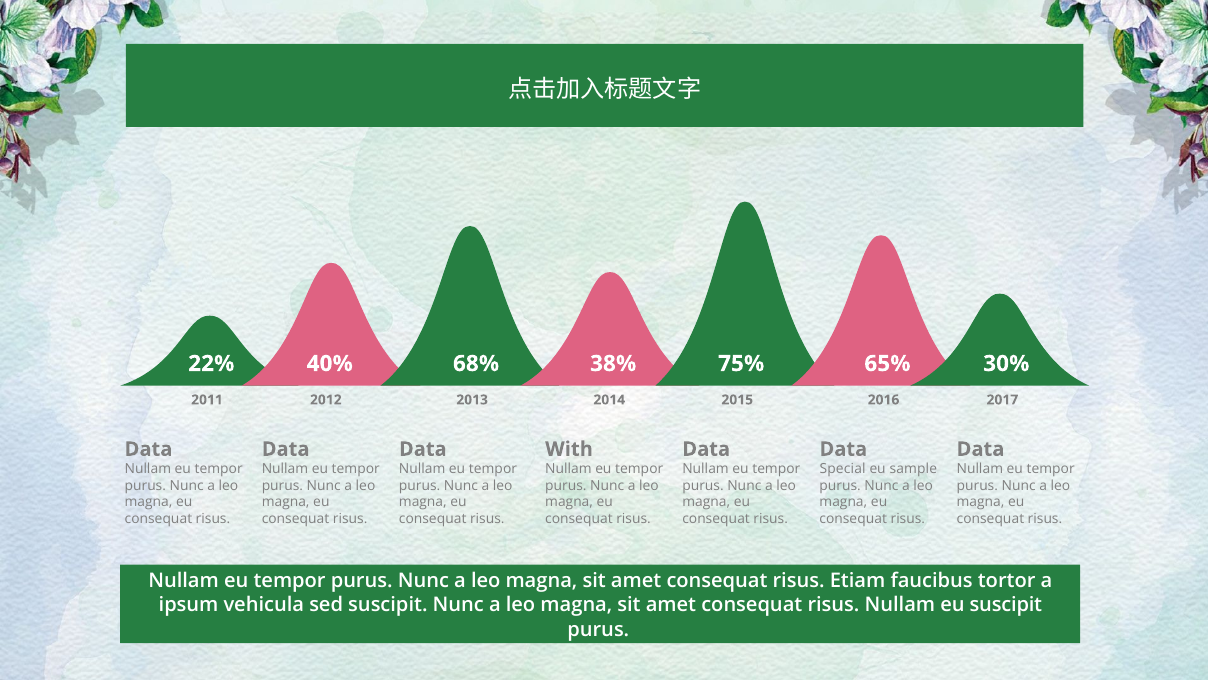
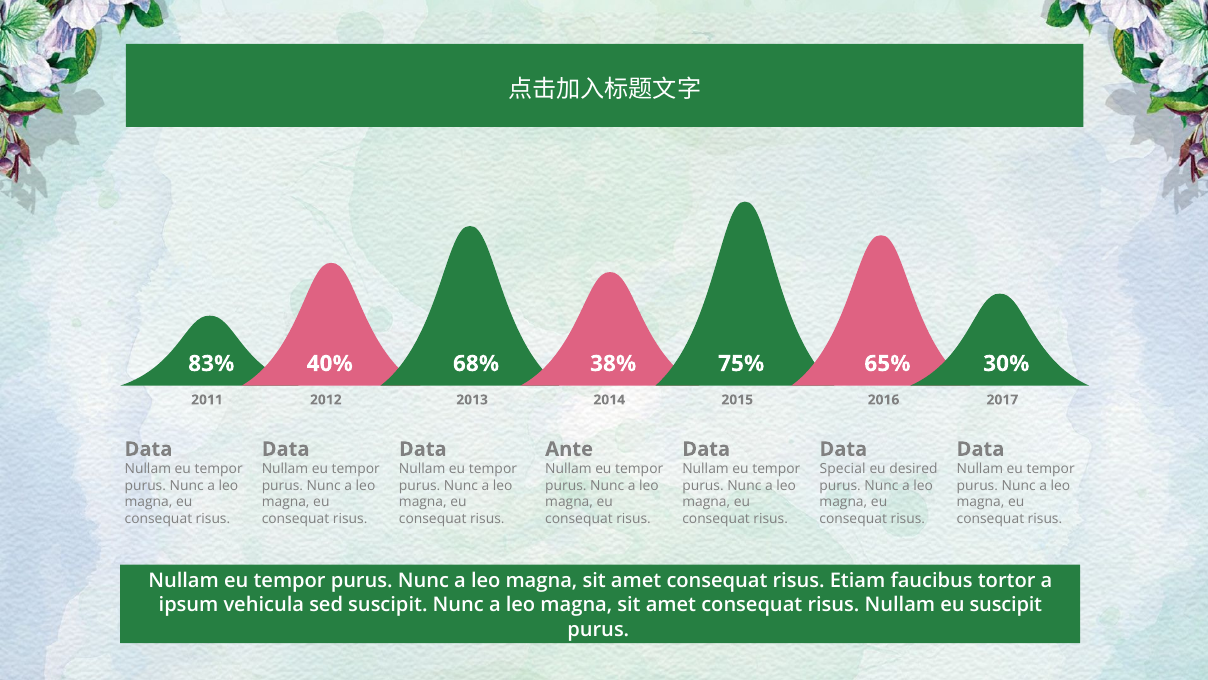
22%: 22% -> 83%
With: With -> Ante
sample: sample -> desired
